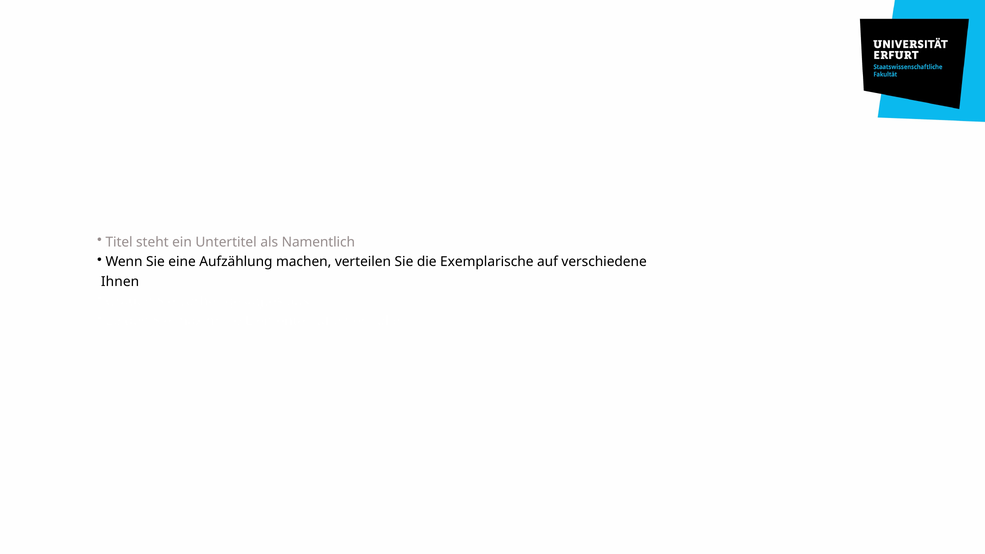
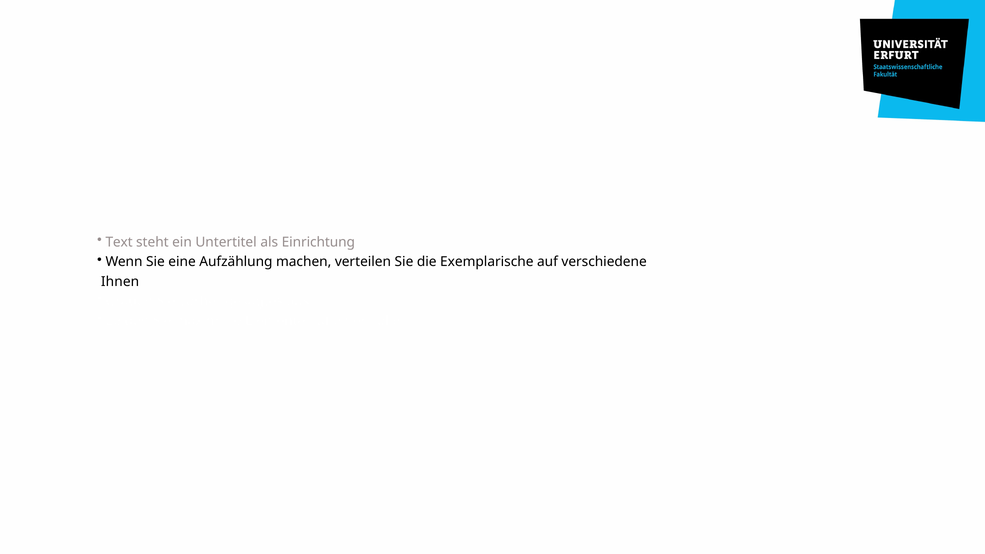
Titel: Titel -> Text
Namentlich: Namentlich -> Einrichtung
